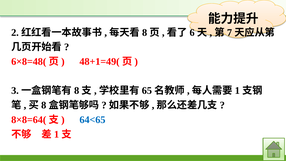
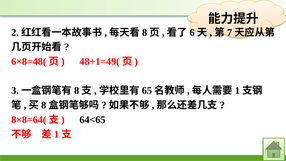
64<65 colour: blue -> black
